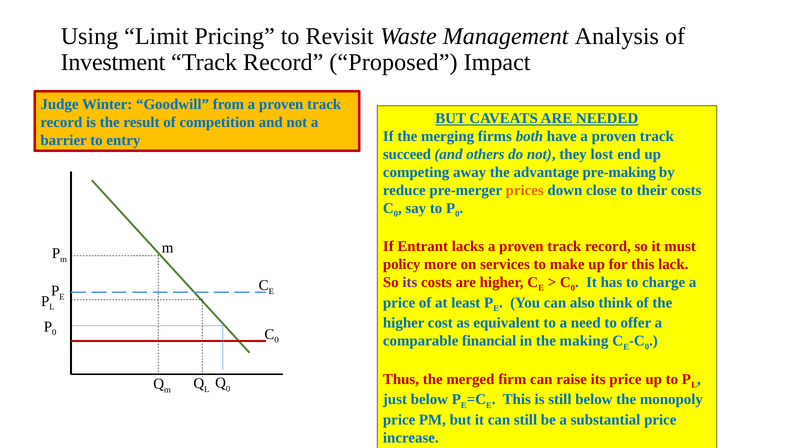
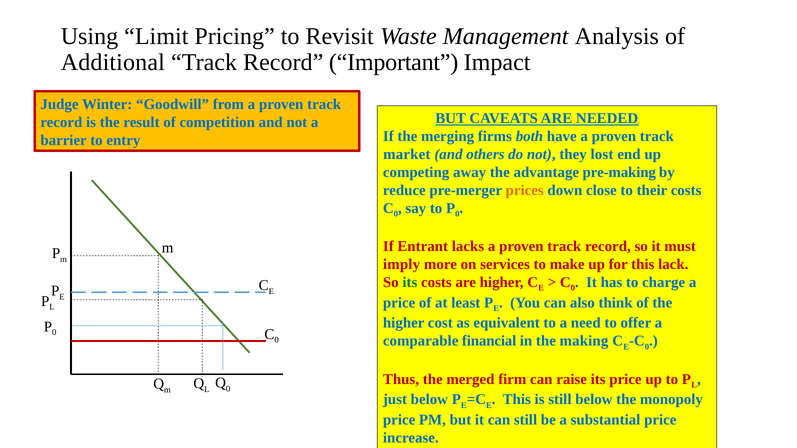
Investment: Investment -> Additional
Proposed: Proposed -> Important
succeed: succeed -> market
policy: policy -> imply
its at (410, 282) colour: purple -> green
